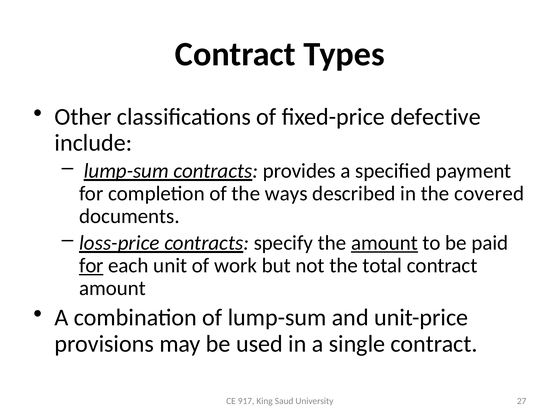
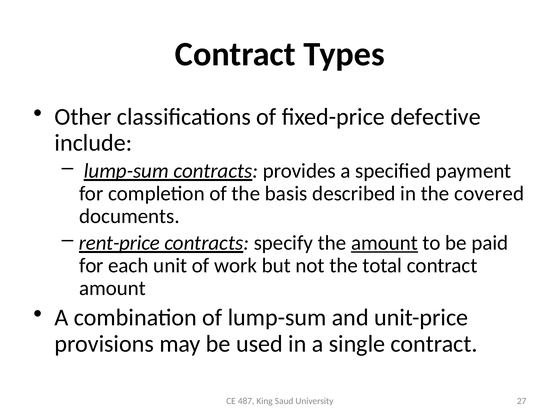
ways: ways -> basis
loss-price: loss-price -> rent-price
for at (91, 266) underline: present -> none
917: 917 -> 487
